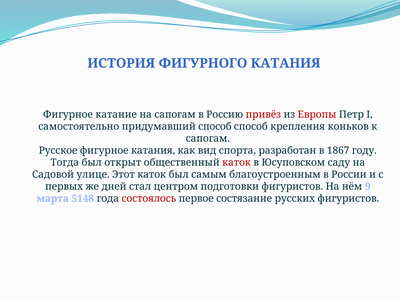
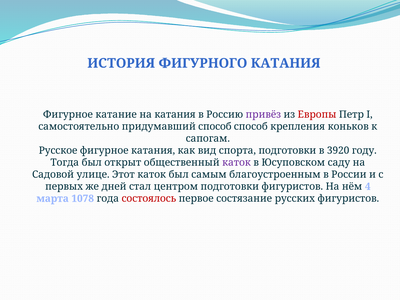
на сапогам: сапогам -> катания
привёз colour: red -> purple
спорта разработан: разработан -> подготовки
1867: 1867 -> 3920
каток at (237, 163) colour: red -> purple
9: 9 -> 4
5148: 5148 -> 1078
